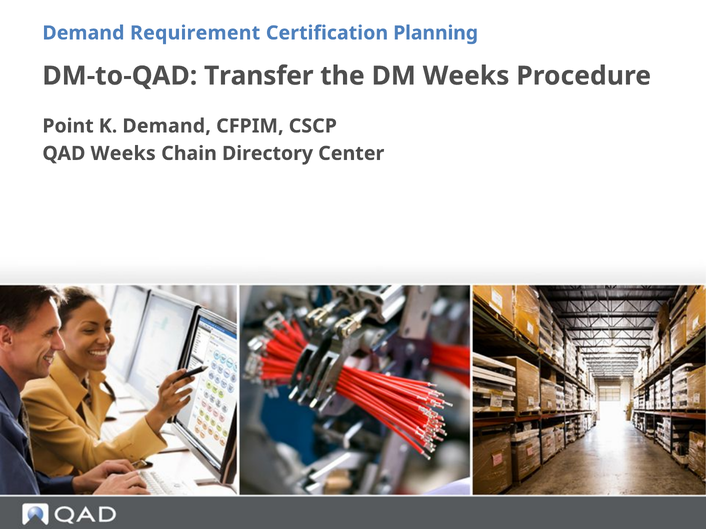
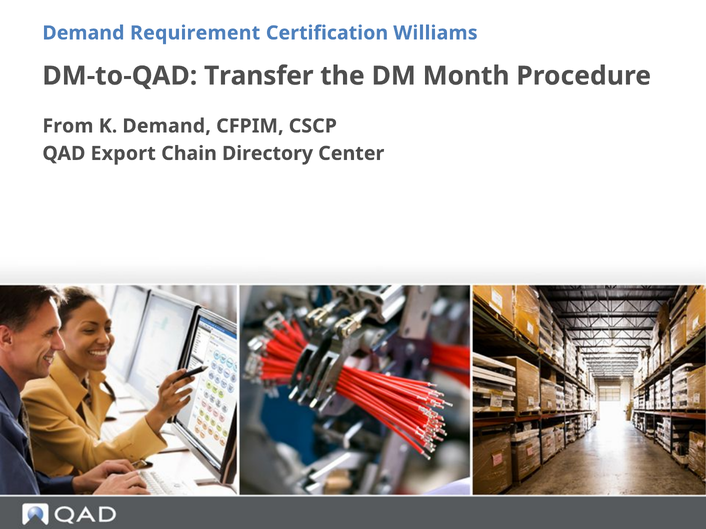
Planning: Planning -> Williams
DM Weeks: Weeks -> Month
Point: Point -> From
QAD Weeks: Weeks -> Export
